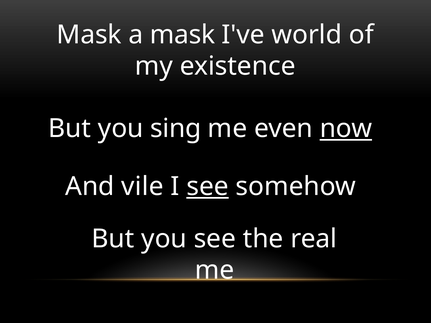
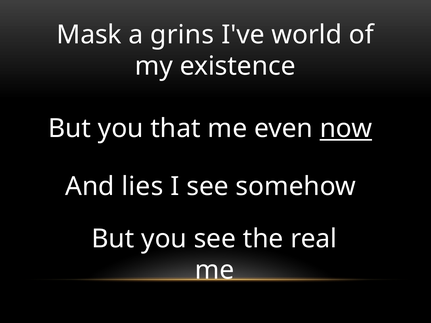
a mask: mask -> grins
sing: sing -> that
vile: vile -> lies
see at (208, 187) underline: present -> none
